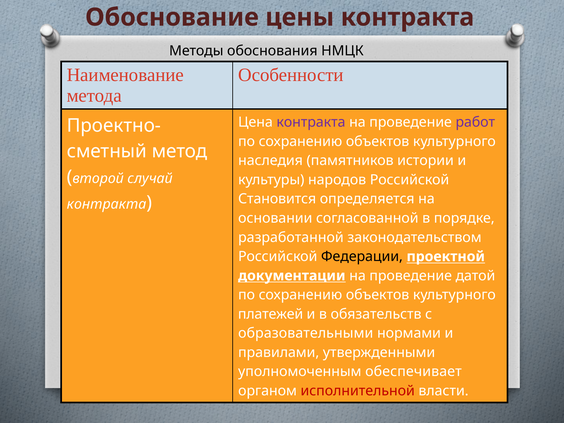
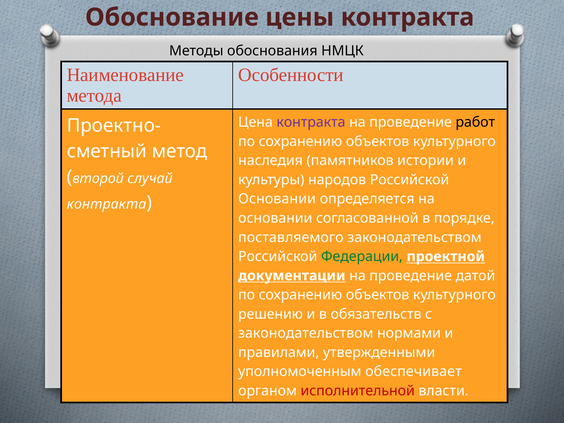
работ colour: purple -> black
Становится at (277, 199): Становится -> Основании
разработанной: разработанной -> поставляемого
Федерации colour: black -> green
платежей: платежей -> решению
образовательными at (306, 333): образовательными -> законодательством
